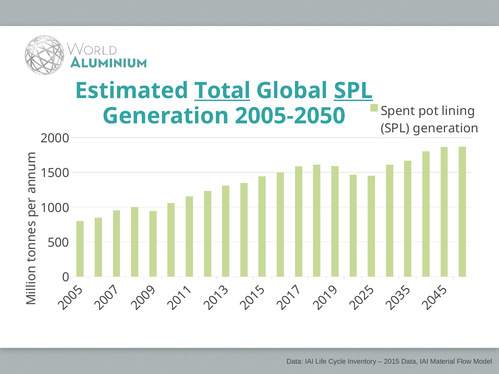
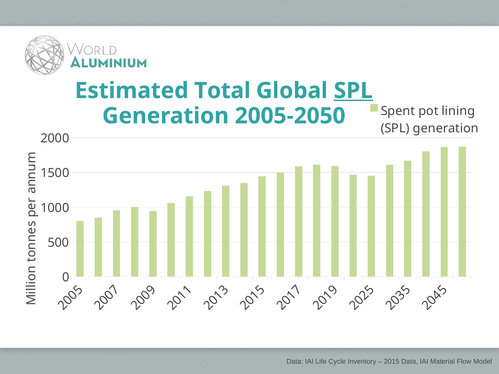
Total underline: present -> none
